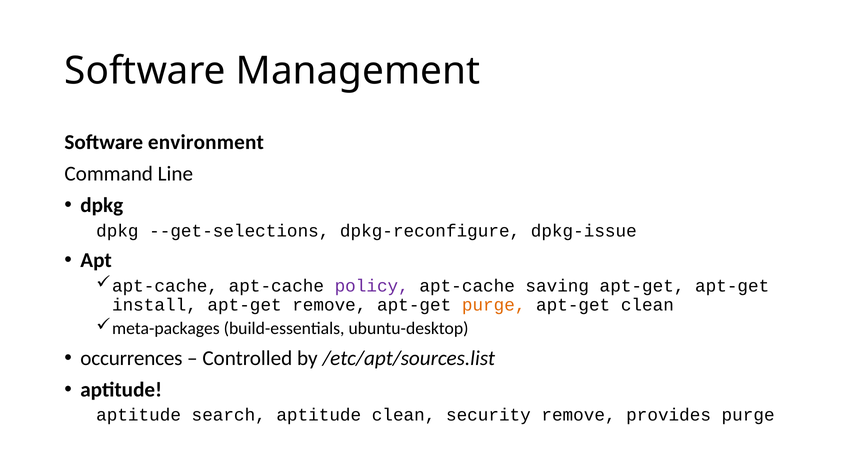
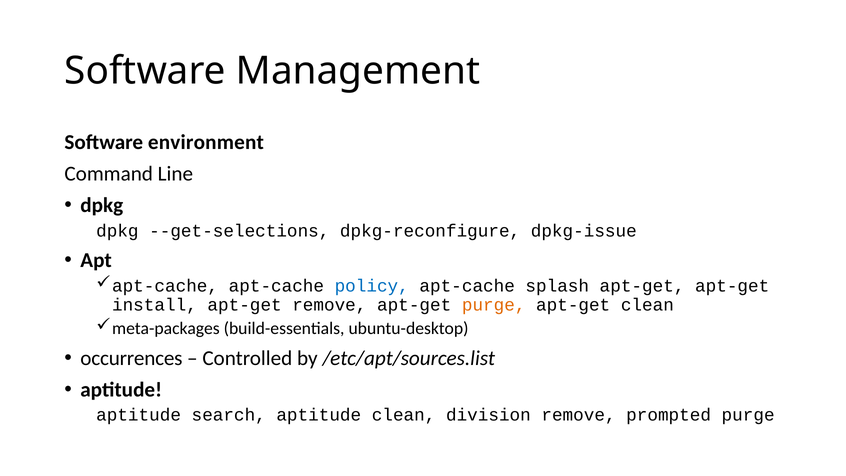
policy colour: purple -> blue
saving: saving -> splash
security: security -> division
provides: provides -> prompted
